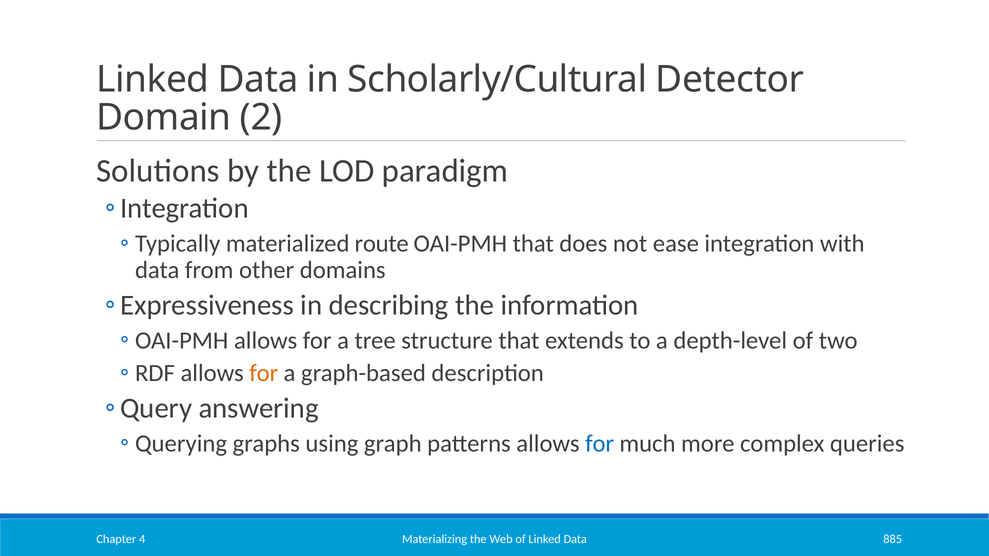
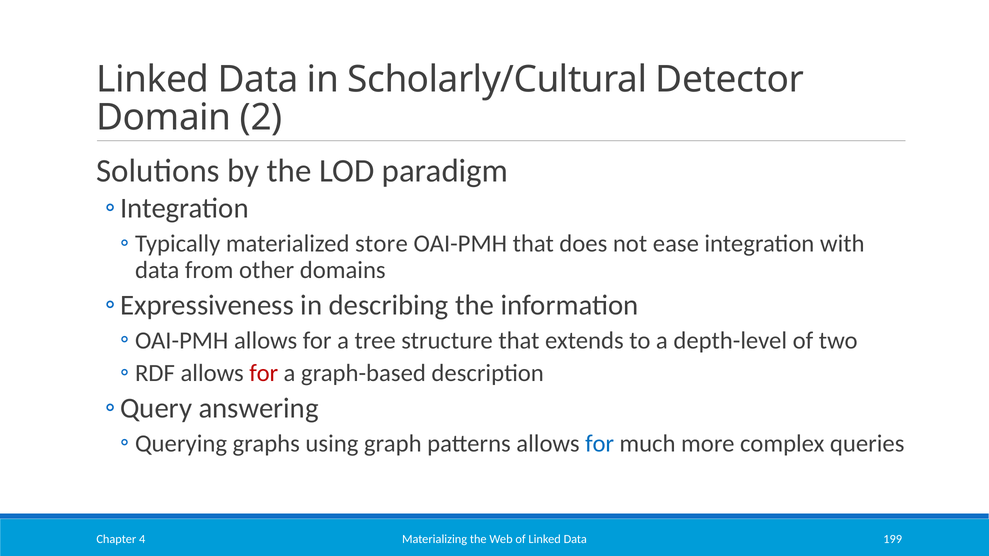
route: route -> store
for at (264, 373) colour: orange -> red
885: 885 -> 199
